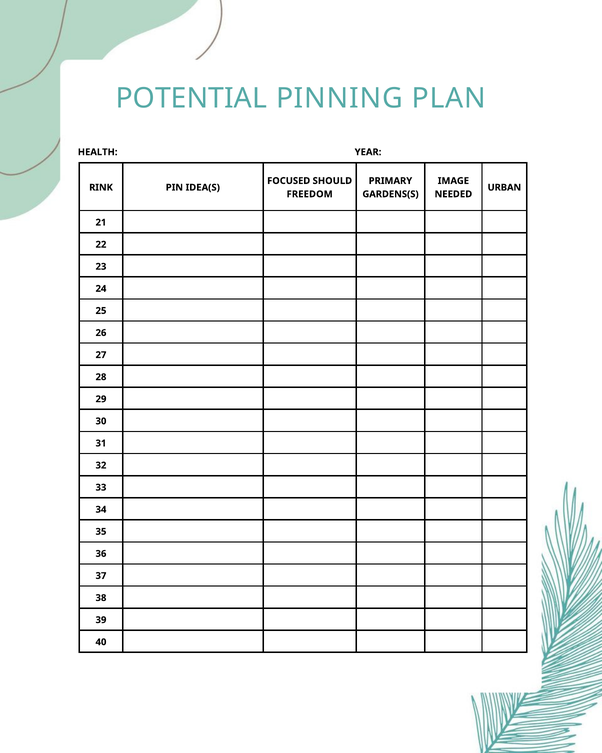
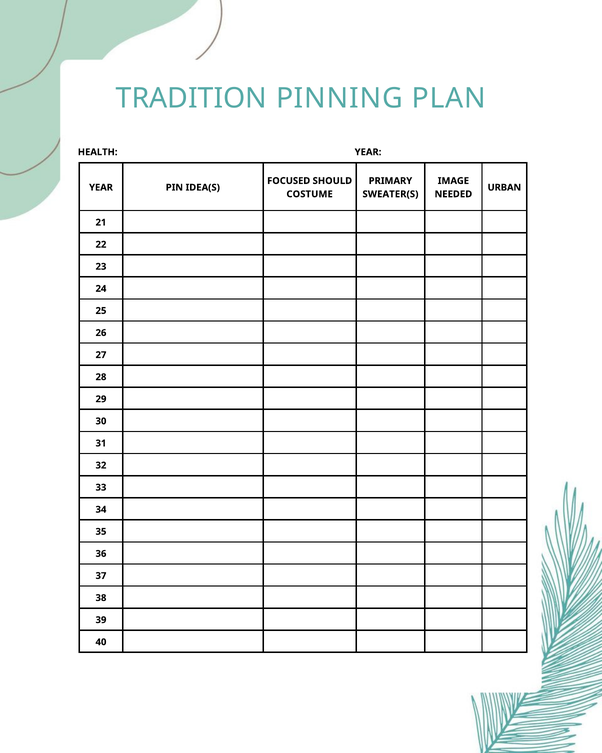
POTENTIAL: POTENTIAL -> TRADITION
RINK at (101, 187): RINK -> YEAR
FREEDOM: FREEDOM -> COSTUME
GARDENS(S: GARDENS(S -> SWEATER(S
